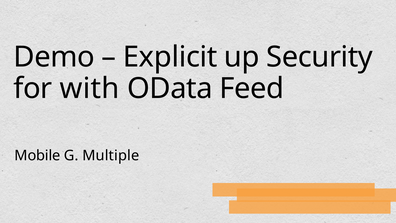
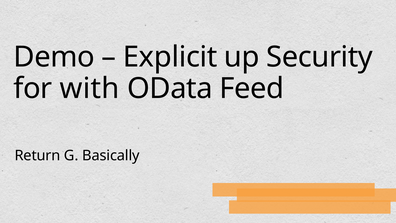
Mobile: Mobile -> Return
Multiple: Multiple -> Basically
